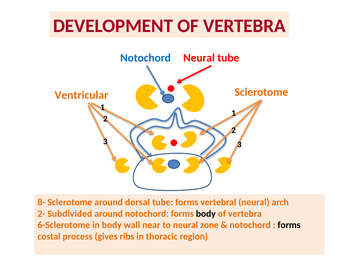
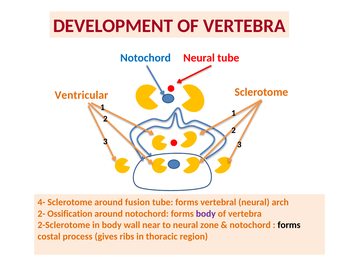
8-: 8- -> 4-
dorsal: dorsal -> fusion
Subdivided: Subdivided -> Ossification
body at (206, 213) colour: black -> purple
6-Sclerotome: 6-Sclerotome -> 2-Sclerotome
